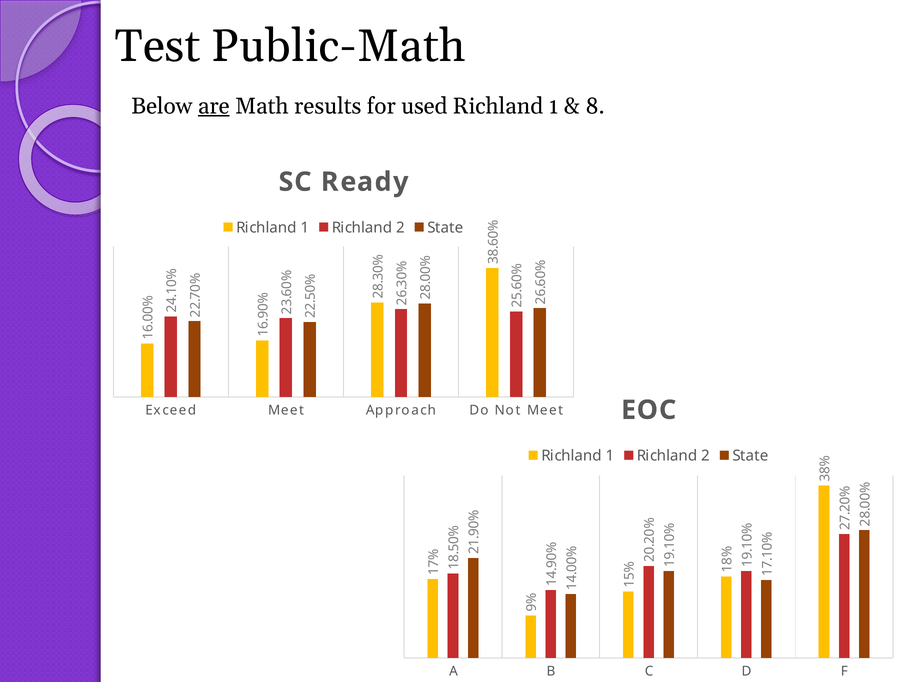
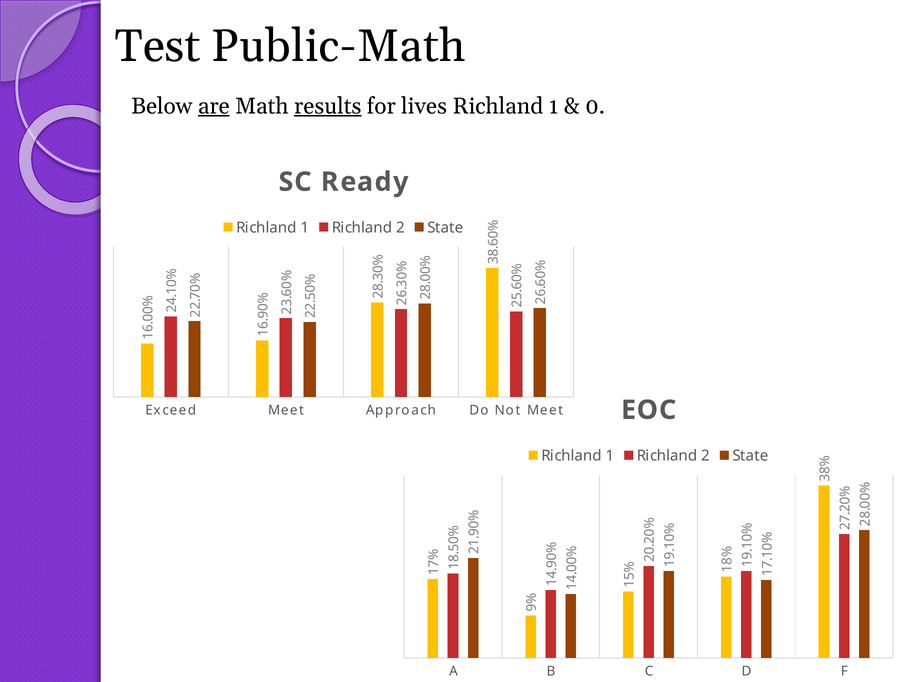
results underline: none -> present
used: used -> lives
8 at (595, 106): 8 -> 0
